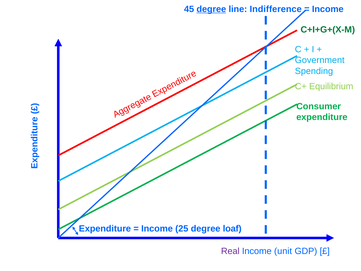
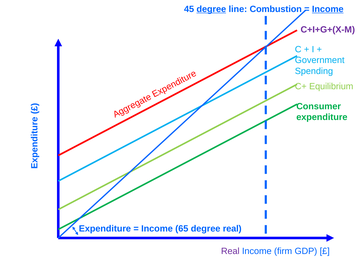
Indifference: Indifference -> Combustion
Income at (328, 9) underline: none -> present
C+I+G+(X-M colour: green -> purple
25: 25 -> 65
degree loaf: loaf -> real
unit: unit -> firm
